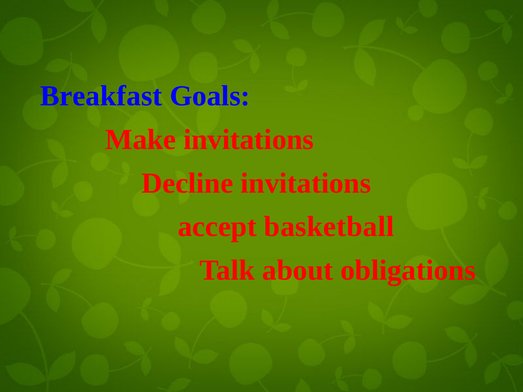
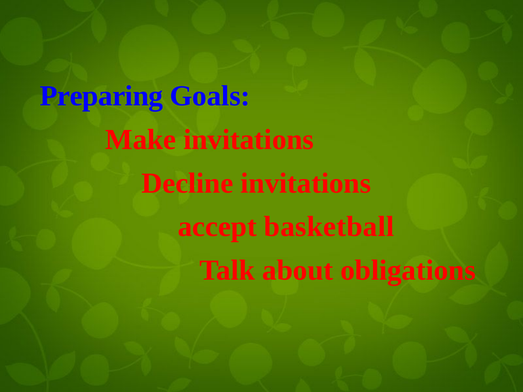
Breakfast: Breakfast -> Preparing
